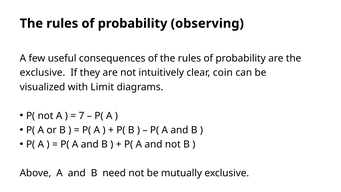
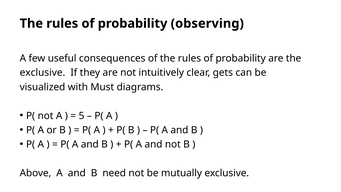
coin: coin -> gets
Limit: Limit -> Must
7: 7 -> 5
